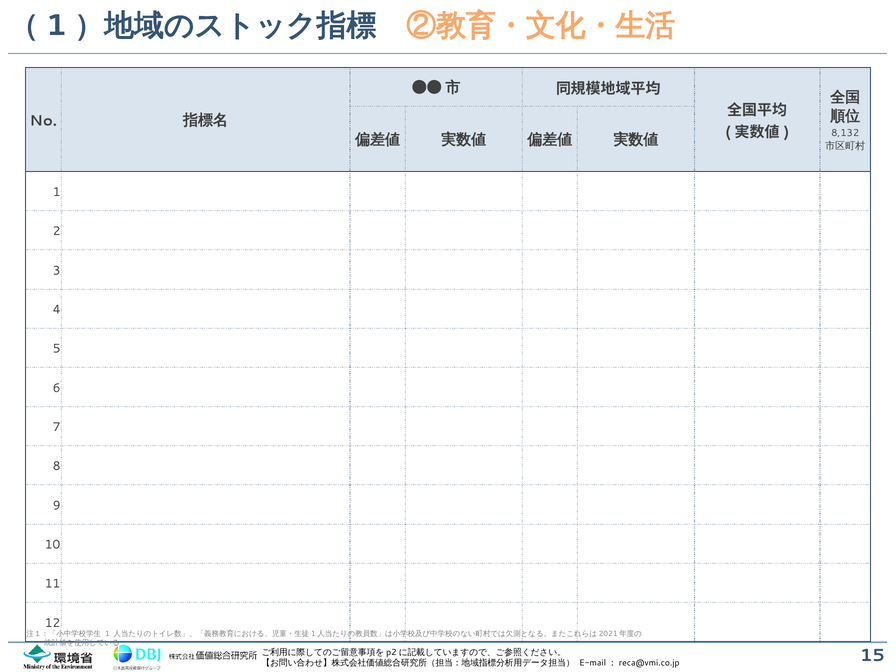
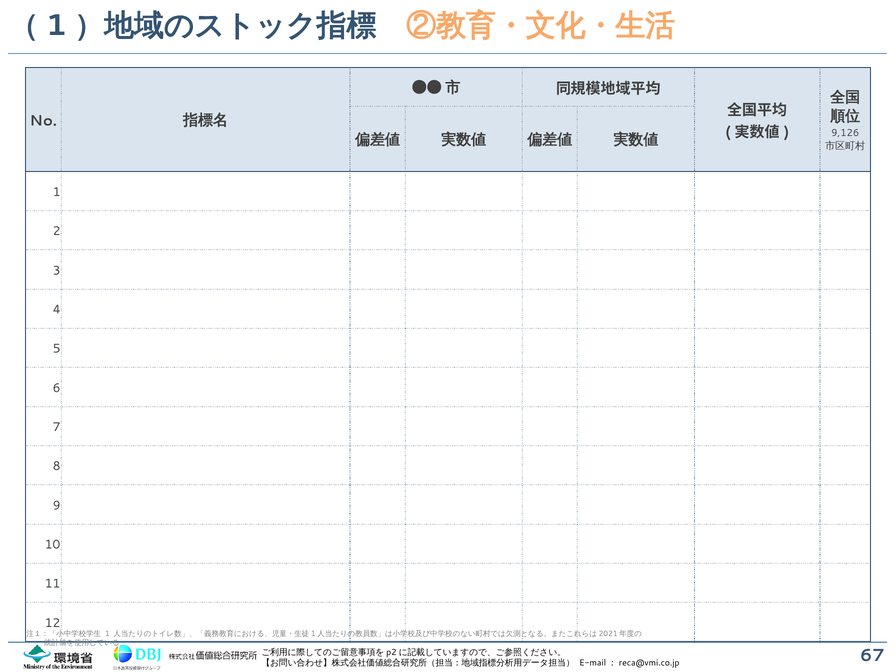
8,132: 8,132 -> 9,126
15: 15 -> 67
